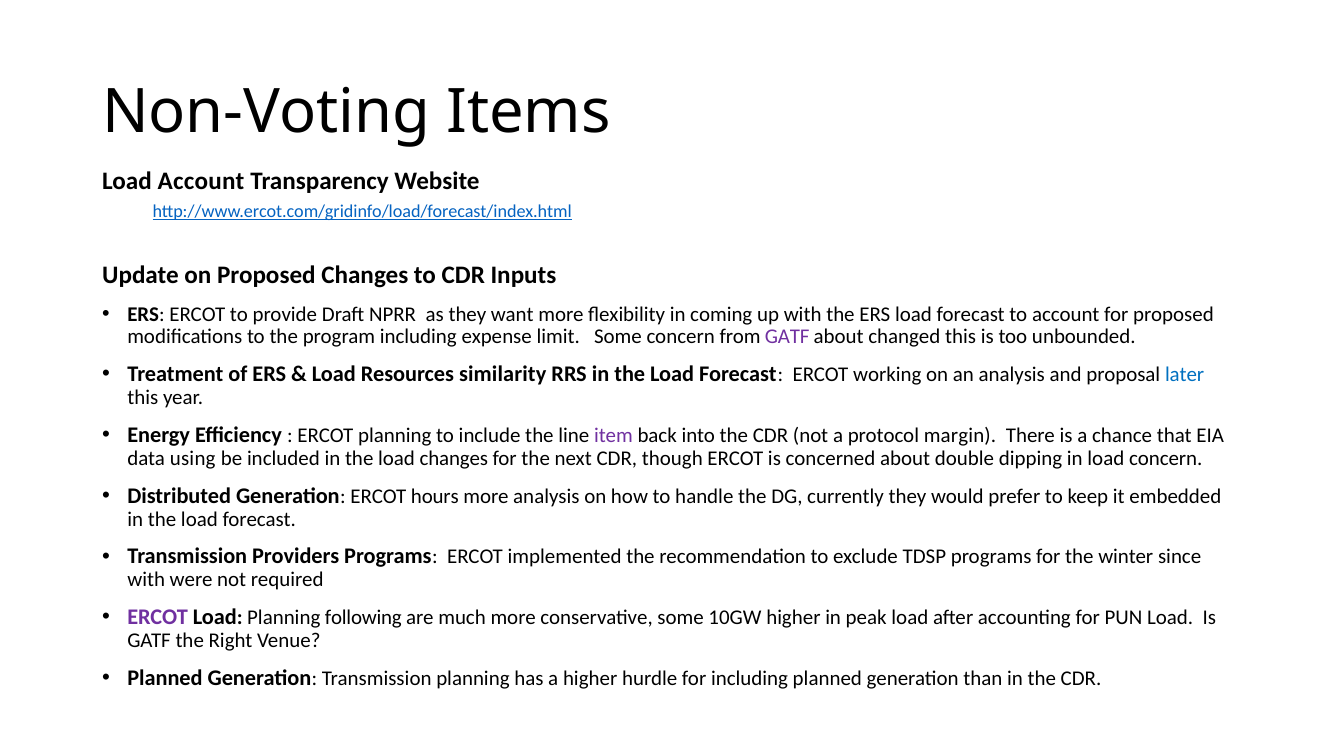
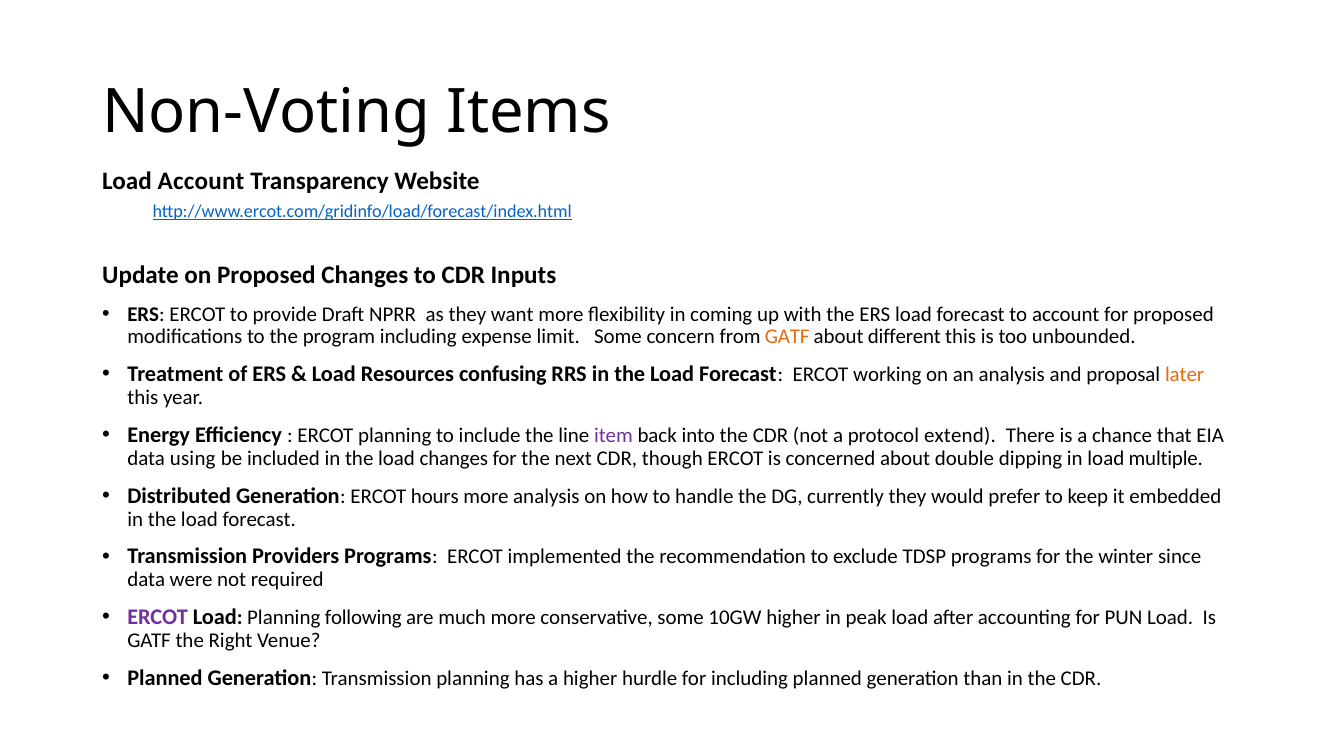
GATF at (787, 337) colour: purple -> orange
changed: changed -> different
similarity: similarity -> confusing
later colour: blue -> orange
margin: margin -> extend
load concern: concern -> multiple
with at (146, 580): with -> data
